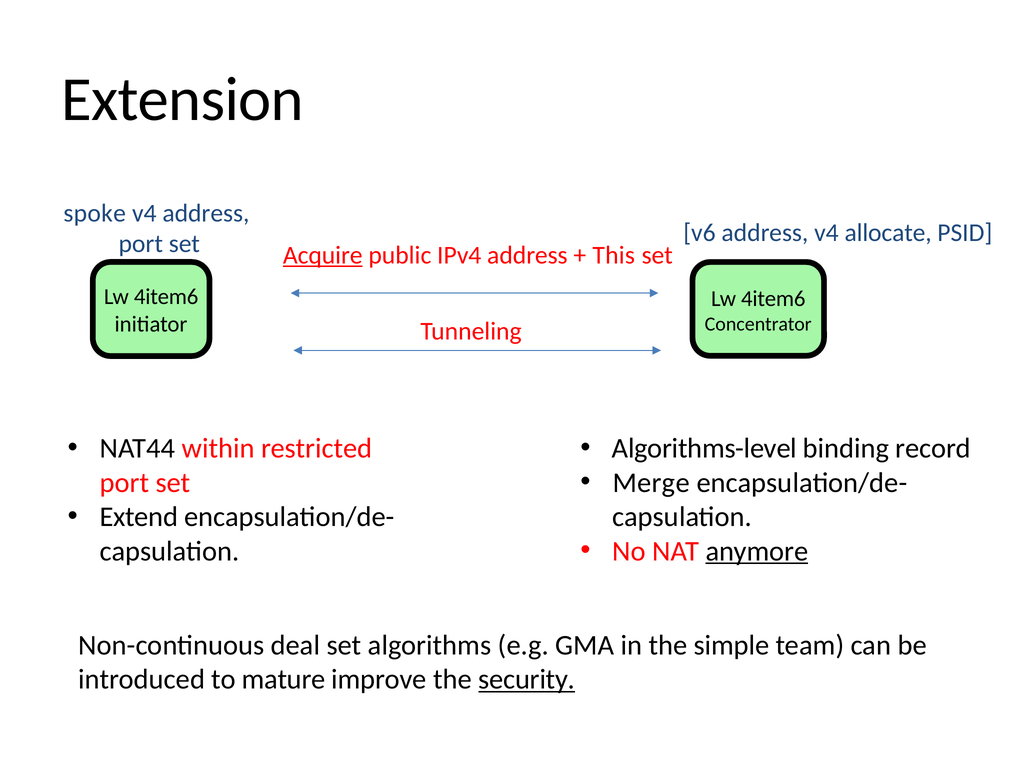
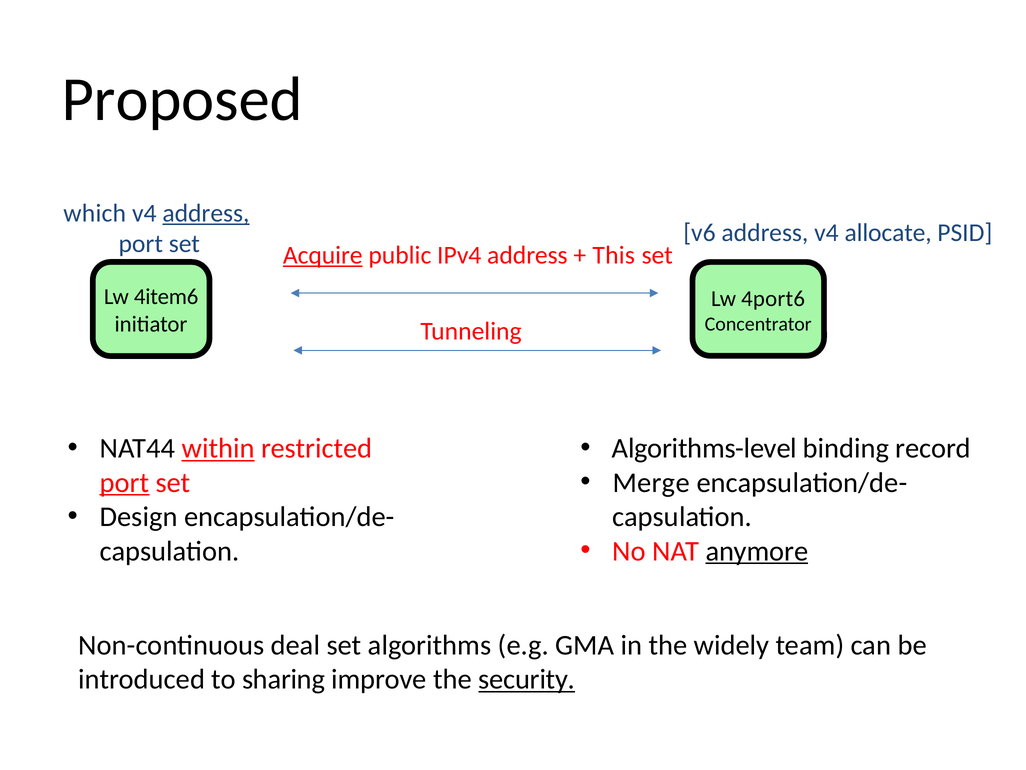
Extension: Extension -> Proposed
spoke: spoke -> which
address at (206, 213) underline: none -> present
4item6 at (773, 298): 4item6 -> 4port6
within underline: none -> present
port at (124, 482) underline: none -> present
Extend: Extend -> Design
simple: simple -> widely
mature: mature -> sharing
